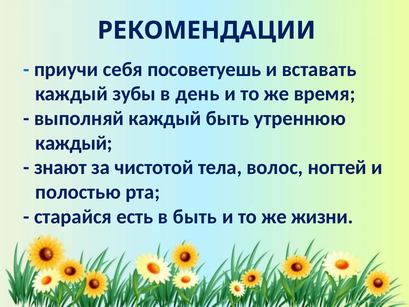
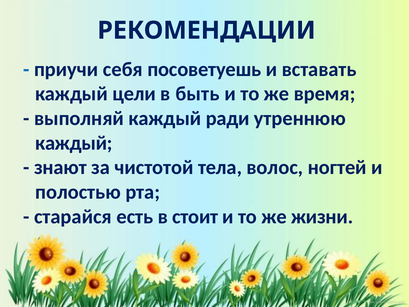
зубы: зубы -> цели
день: день -> быть
каждый быть: быть -> ради
в быть: быть -> стоит
